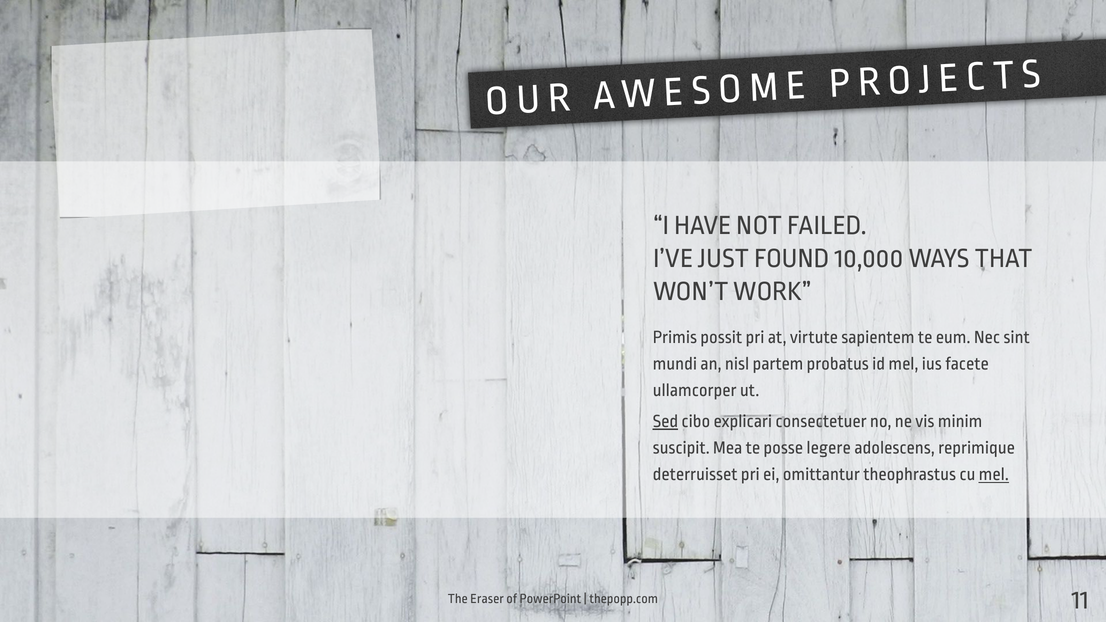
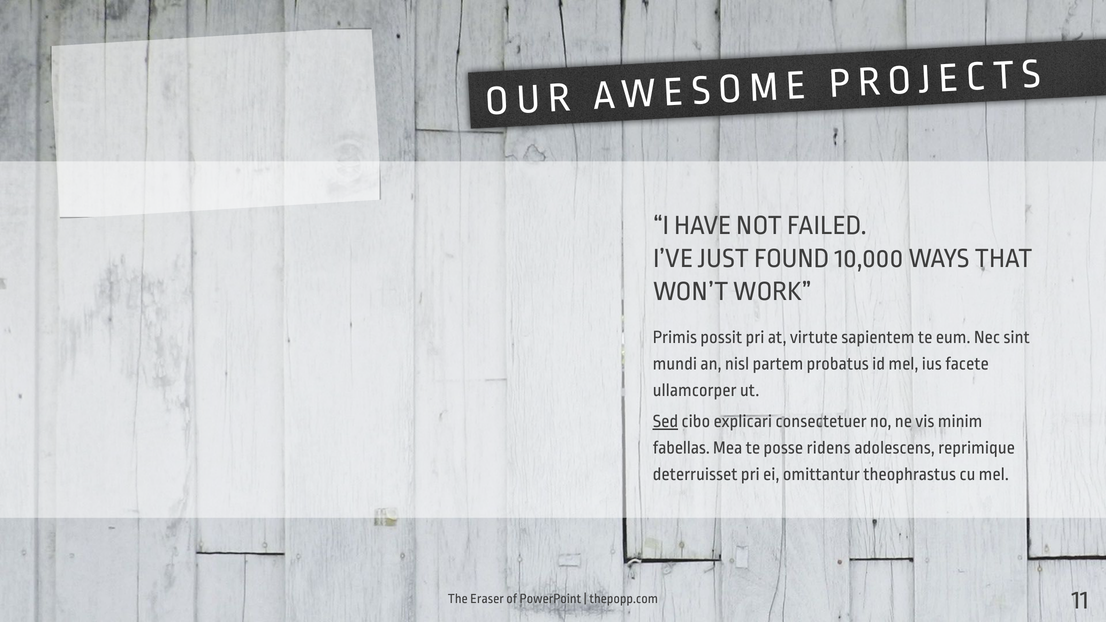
suscipit: suscipit -> fabellas
legere: legere -> ridens
mel at (994, 475) underline: present -> none
